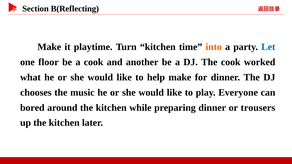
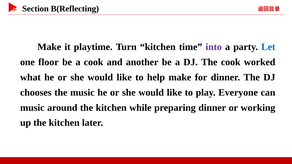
into colour: orange -> purple
bored at (32, 108): bored -> music
trousers: trousers -> working
